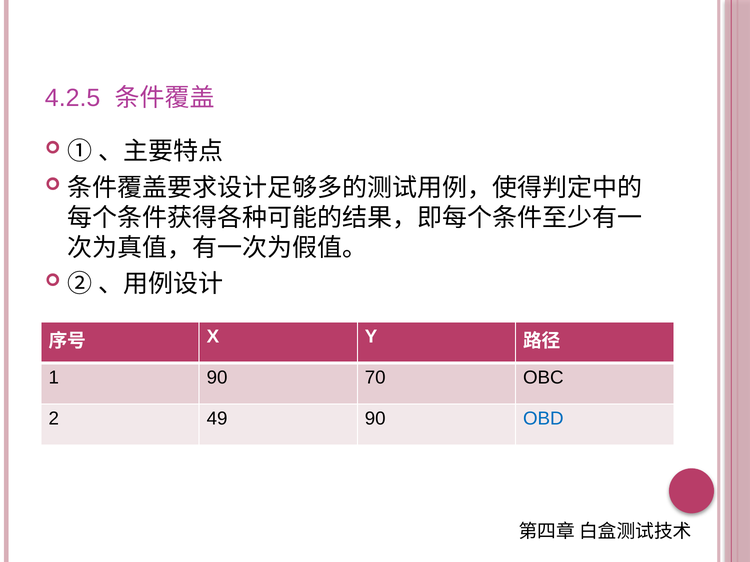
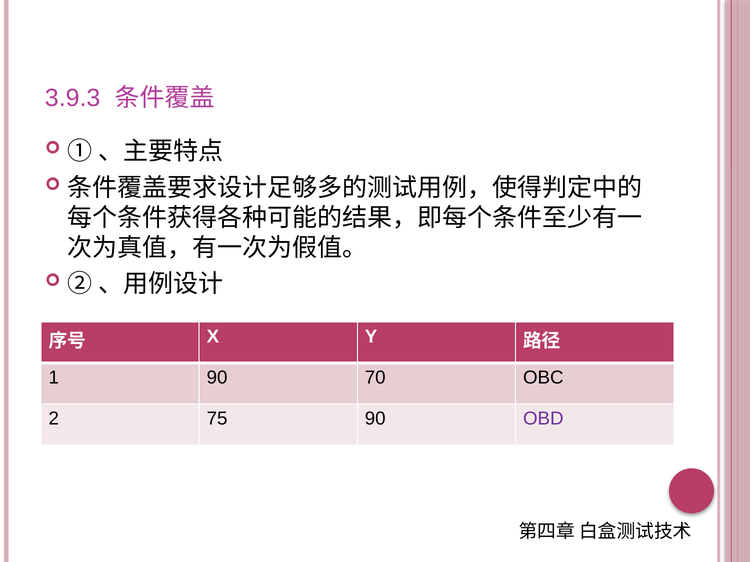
4.2.5: 4.2.5 -> 3.9.3
49: 49 -> 75
OBD colour: blue -> purple
